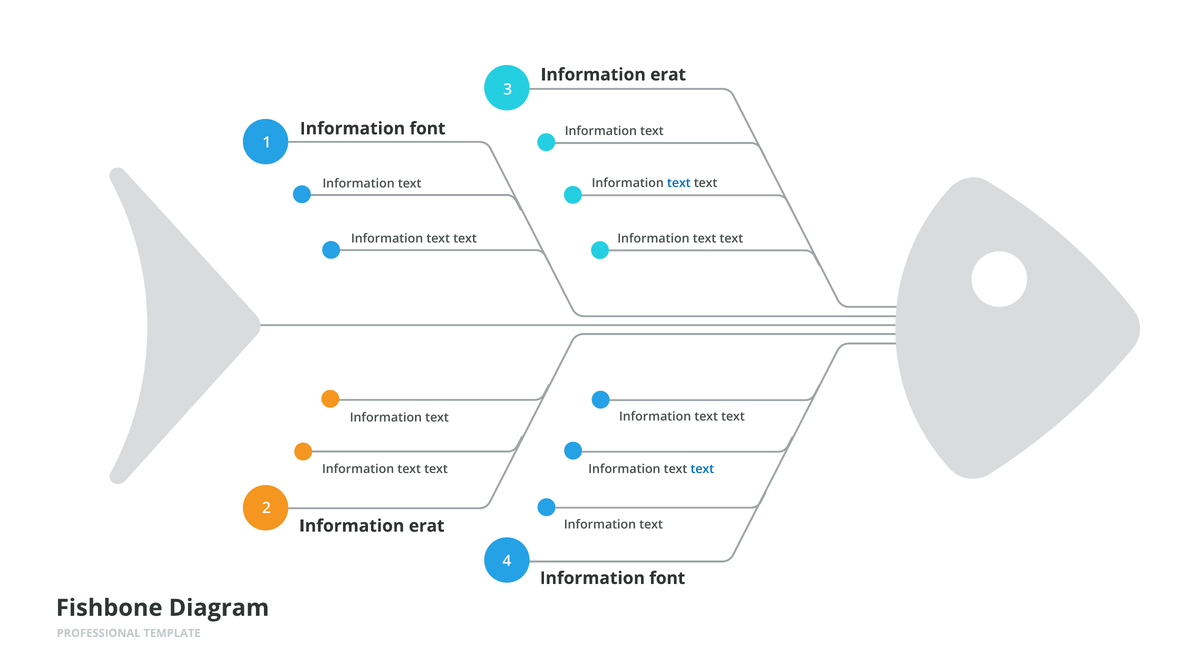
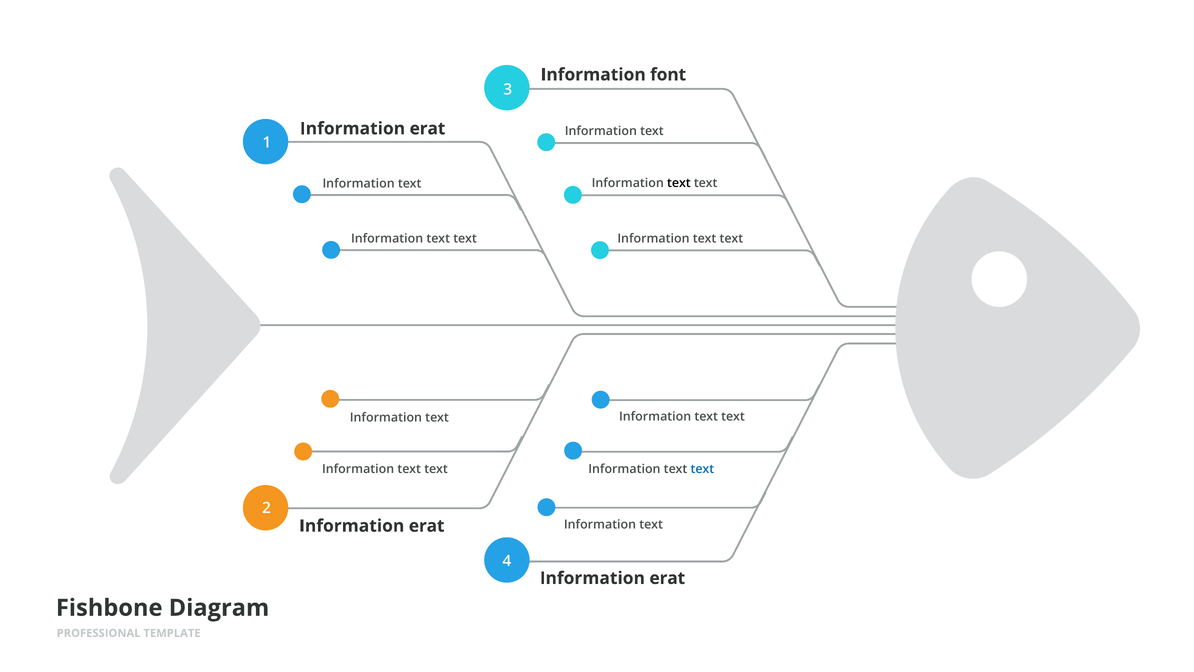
erat at (668, 75): erat -> font
font at (427, 129): font -> erat
text at (679, 183) colour: blue -> black
font at (667, 578): font -> erat
